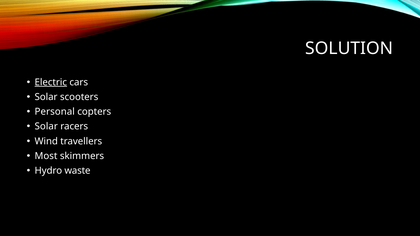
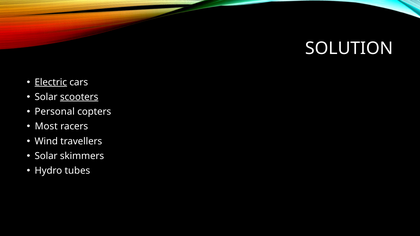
scooters underline: none -> present
Solar at (46, 127): Solar -> Most
Most at (46, 156): Most -> Solar
waste: waste -> tubes
